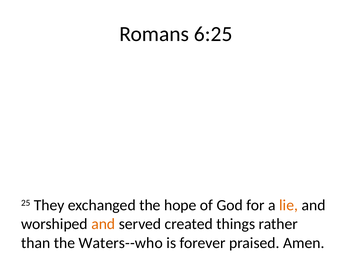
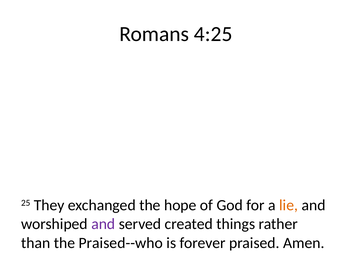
6:25: 6:25 -> 4:25
and at (103, 224) colour: orange -> purple
Waters--who: Waters--who -> Praised--who
